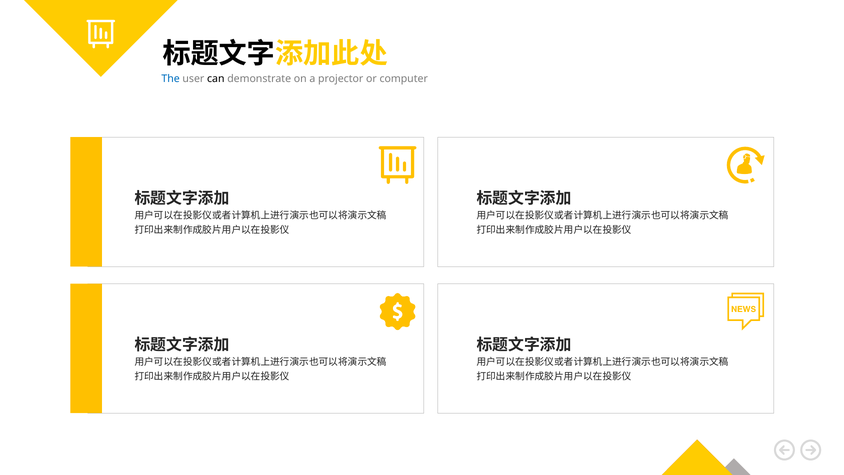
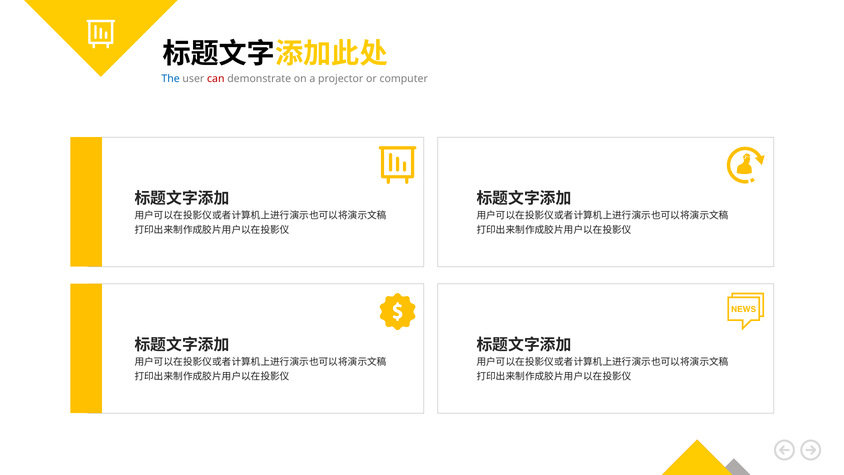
can colour: black -> red
